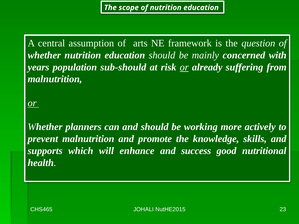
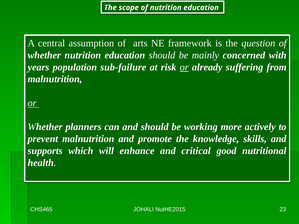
sub-should: sub-should -> sub-failure
success: success -> critical
